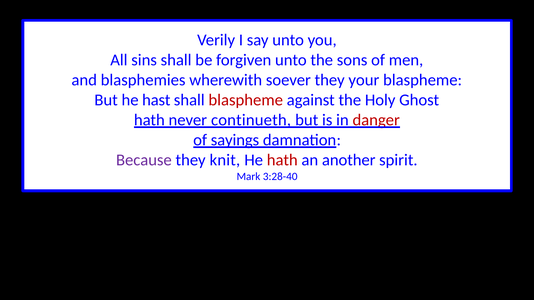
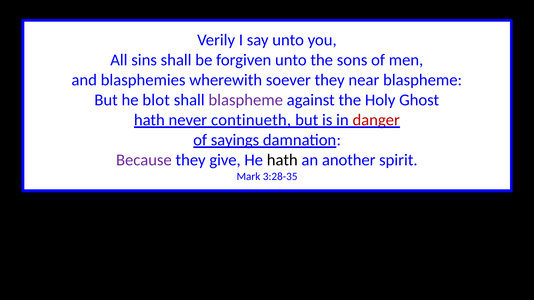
your: your -> near
hast: hast -> blot
blaspheme at (246, 100) colour: red -> purple
knit: knit -> give
hath at (282, 160) colour: red -> black
3:28-40: 3:28-40 -> 3:28-35
